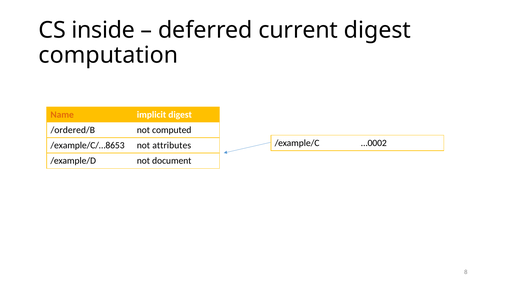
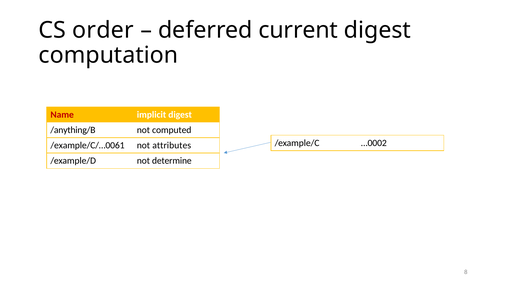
inside: inside -> order
Name colour: orange -> red
/ordered/B: /ordered/B -> /anything/B
/example/C/…8653: /example/C/…8653 -> /example/C/…0061
document: document -> determine
